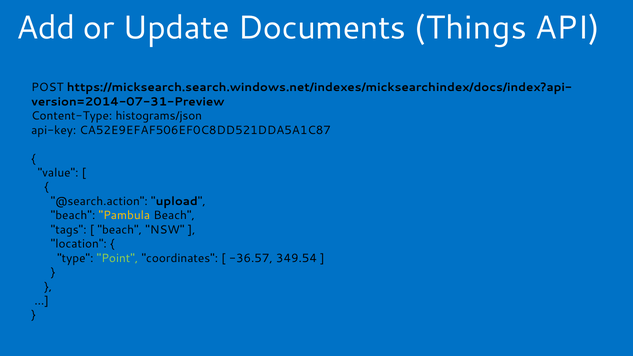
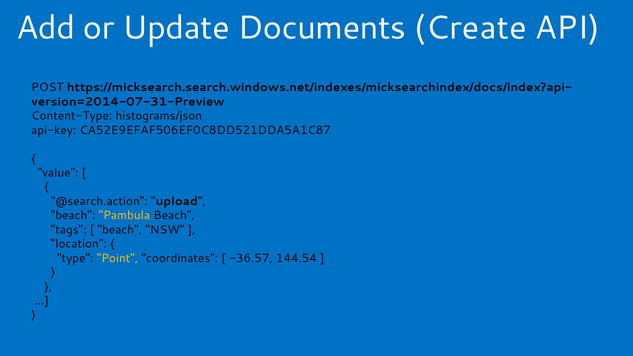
Things: Things -> Create
Point colour: light green -> yellow
349.54: 349.54 -> 144.54
